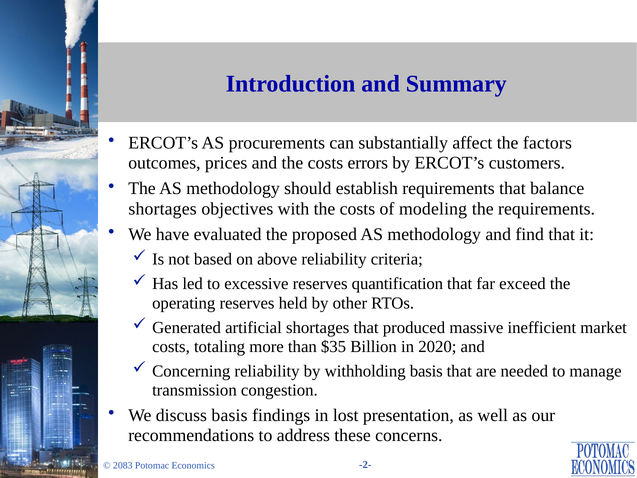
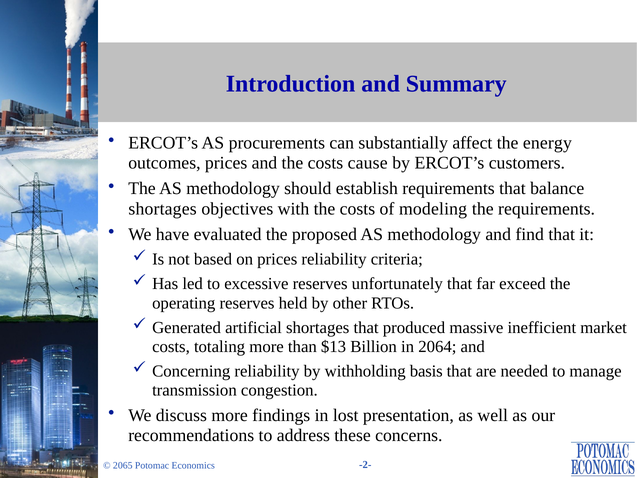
factors: factors -> energy
errors: errors -> cause
on above: above -> prices
quantification: quantification -> unfortunately
$35: $35 -> $13
2020: 2020 -> 2064
discuss basis: basis -> more
2083: 2083 -> 2065
